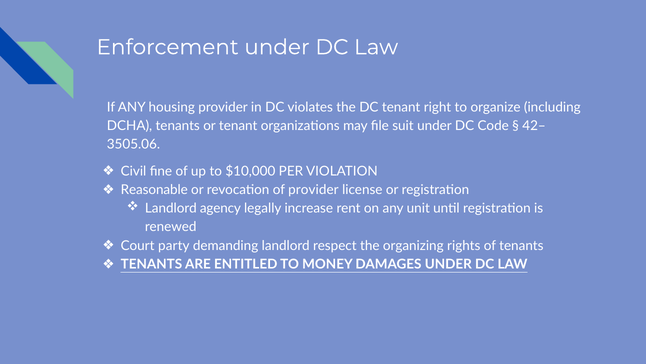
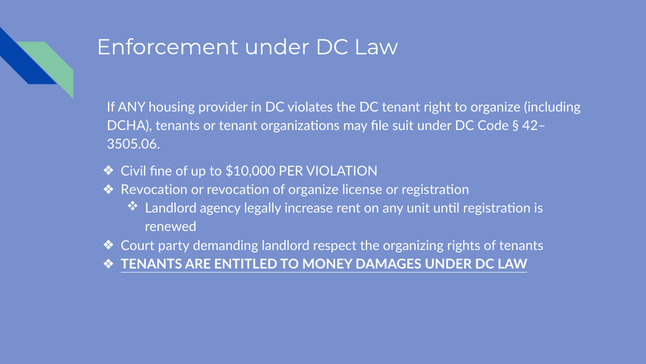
Reasonable at (154, 189): Reasonable -> Revocation
of provider: provider -> organize
